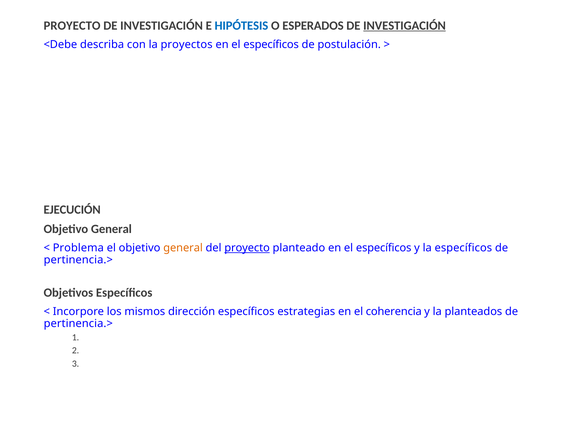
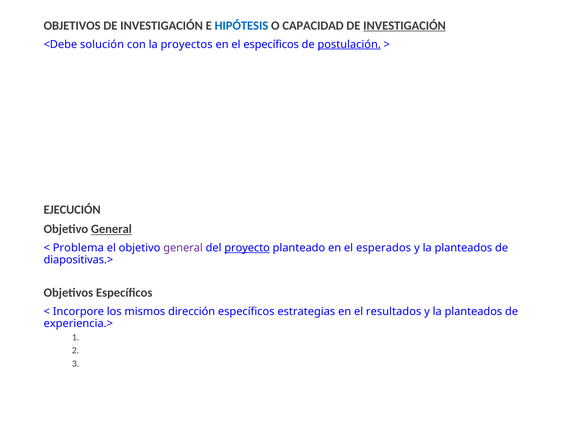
PROYECTO at (72, 26): PROYECTO -> OBJETIVOS
ESPERADOS: ESPERADOS -> CAPACIDAD
describa: describa -> solución
postulación underline: none -> present
General at (111, 229) underline: none -> present
general at (183, 248) colour: orange -> purple
planteado en el específicos: específicos -> esperados
específicos at (463, 248): específicos -> planteados
pertinencia.> at (78, 260): pertinencia.> -> diapositivas.>
coherencia: coherencia -> resultados
pertinencia.> at (78, 324): pertinencia.> -> experiencia.>
